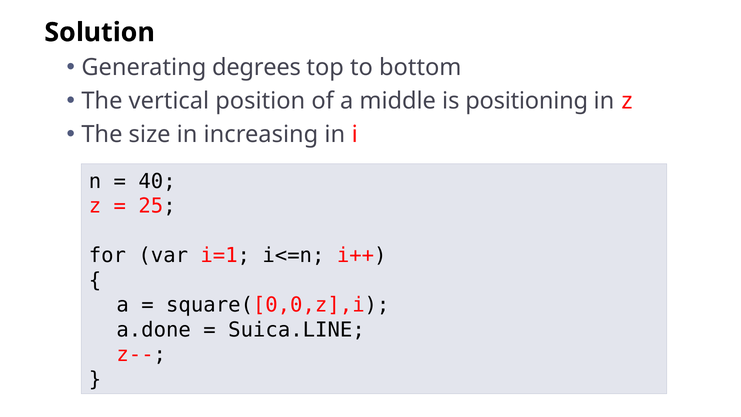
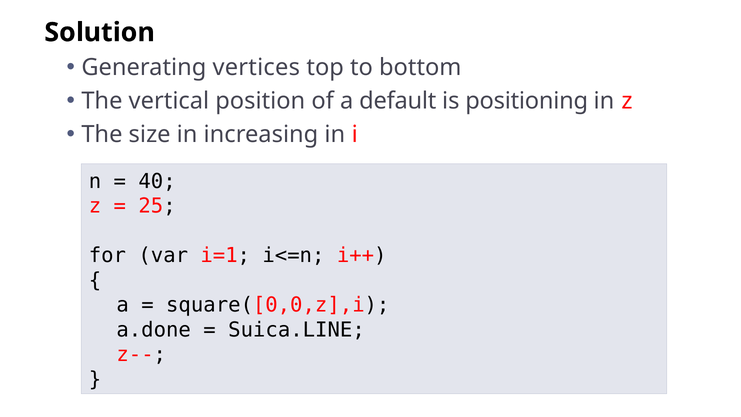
degrees: degrees -> vertices
middle: middle -> default
